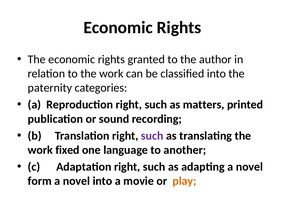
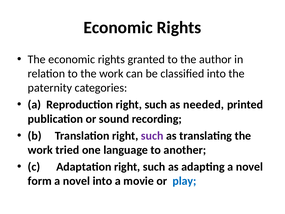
matters: matters -> needed
fixed: fixed -> tried
play colour: orange -> blue
